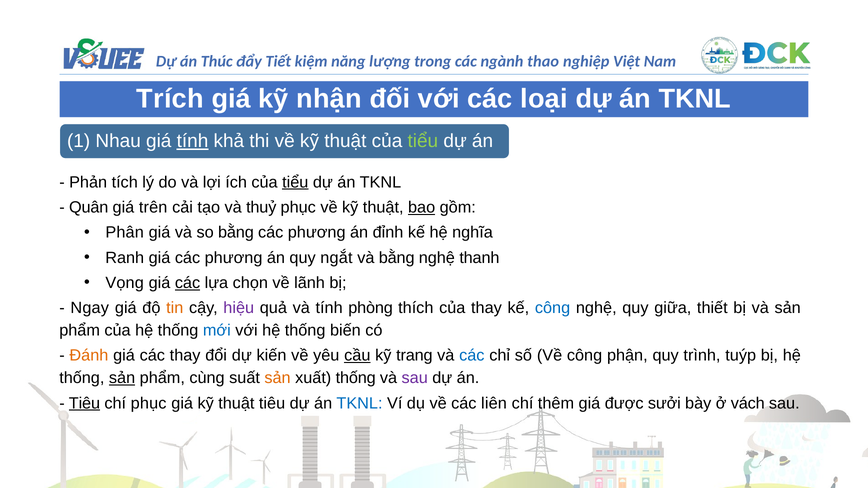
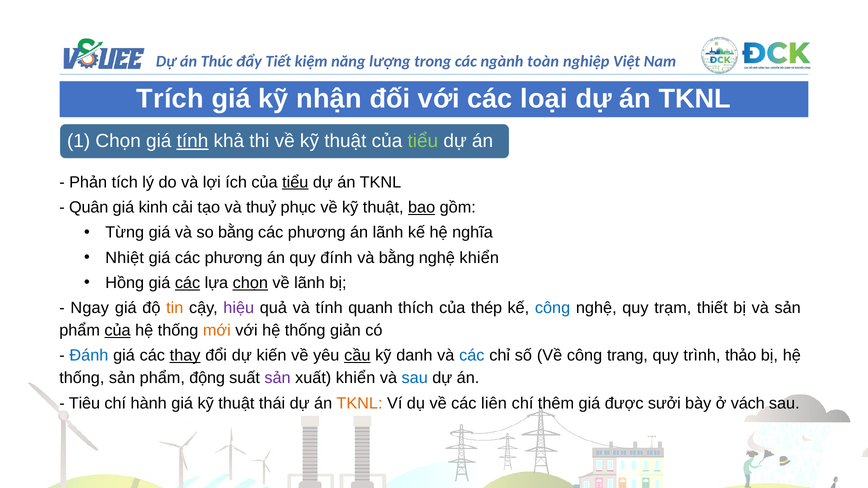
thao: thao -> toàn
1 Nhau: Nhau -> Chọn
trên: trên -> kinh
Phân: Phân -> Từng
án đỉnh: đỉnh -> lãnh
Ranh: Ranh -> Nhiệt
ngắt: ngắt -> đính
nghệ thanh: thanh -> khiển
Vọng: Vọng -> Hồng
chọn at (250, 283) underline: none -> present
phòng: phòng -> quanh
của thay: thay -> thép
giữa: giữa -> trạm
của at (118, 331) underline: none -> present
mới colour: blue -> orange
biến: biến -> giản
Đánh colour: orange -> blue
thay at (185, 356) underline: none -> present
trang: trang -> danh
phận: phận -> trang
tuýp: tuýp -> thảo
sản at (122, 378) underline: present -> none
cùng: cùng -> động
sản at (278, 378) colour: orange -> purple
xuất thống: thống -> khiển
sau at (415, 378) colour: purple -> blue
Tiêu at (84, 403) underline: present -> none
chí phục: phục -> hành
thuật tiêu: tiêu -> thái
TKNL at (360, 403) colour: blue -> orange
